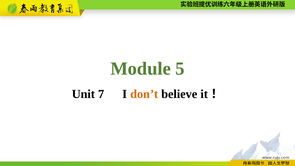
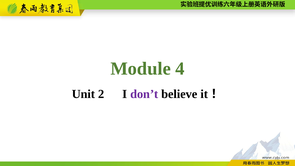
5: 5 -> 4
7: 7 -> 2
don’t colour: orange -> purple
